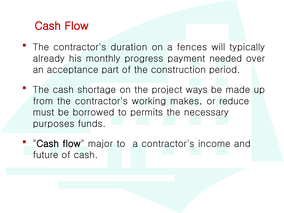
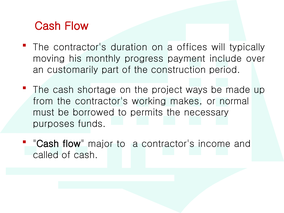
fences: fences -> offices
already: already -> moving
needed: needed -> include
acceptance: acceptance -> customarily
reduce: reduce -> normal
future: future -> called
